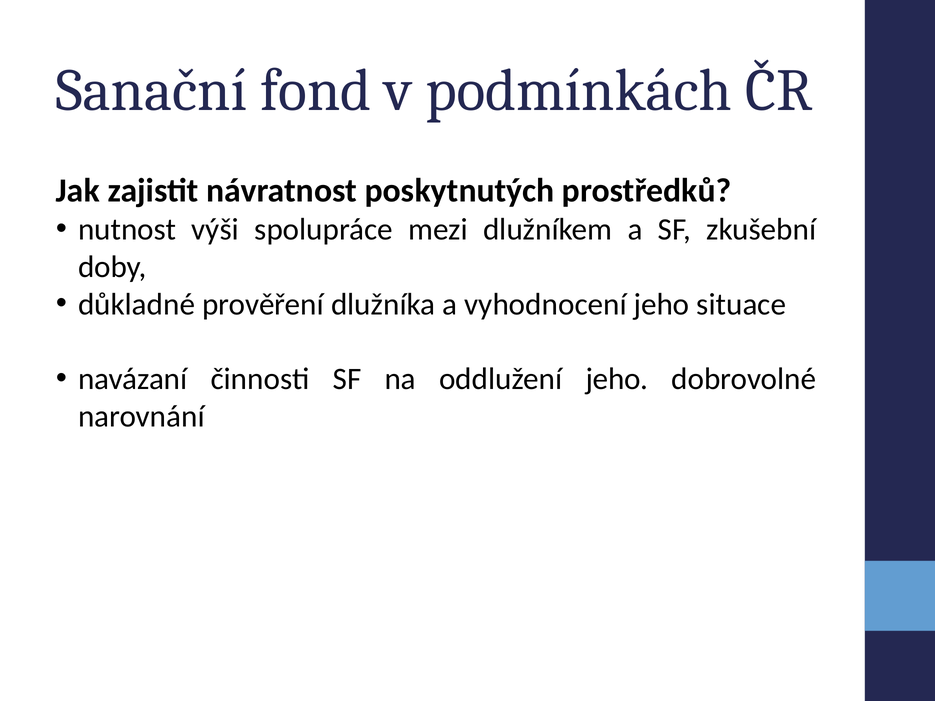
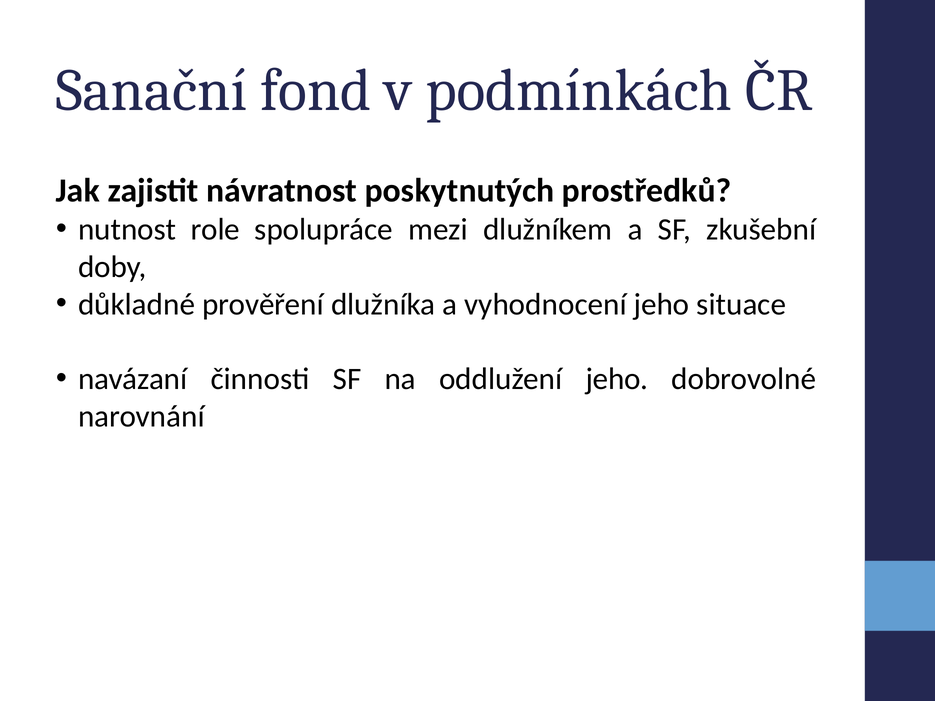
výši: výši -> role
